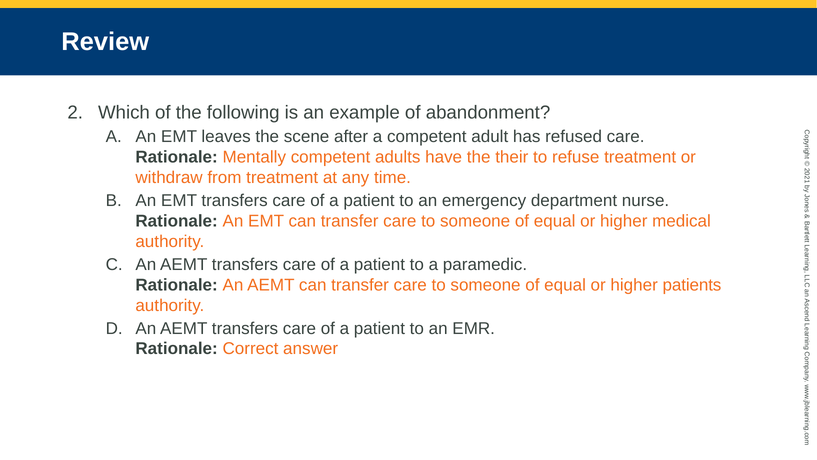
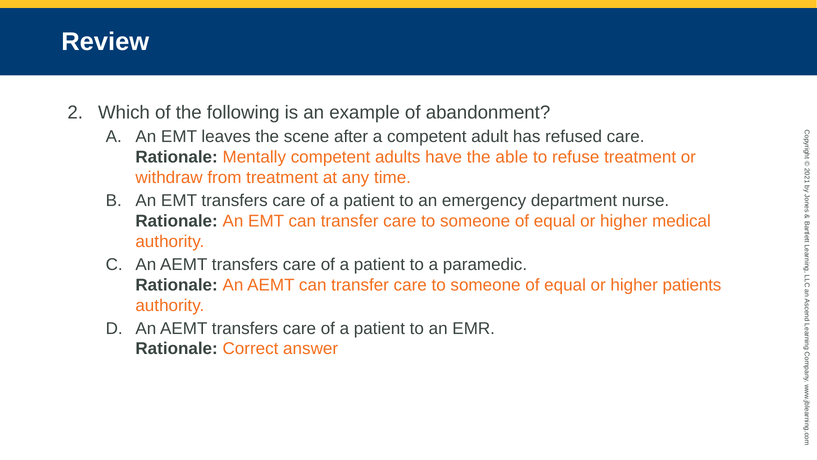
their: their -> able
